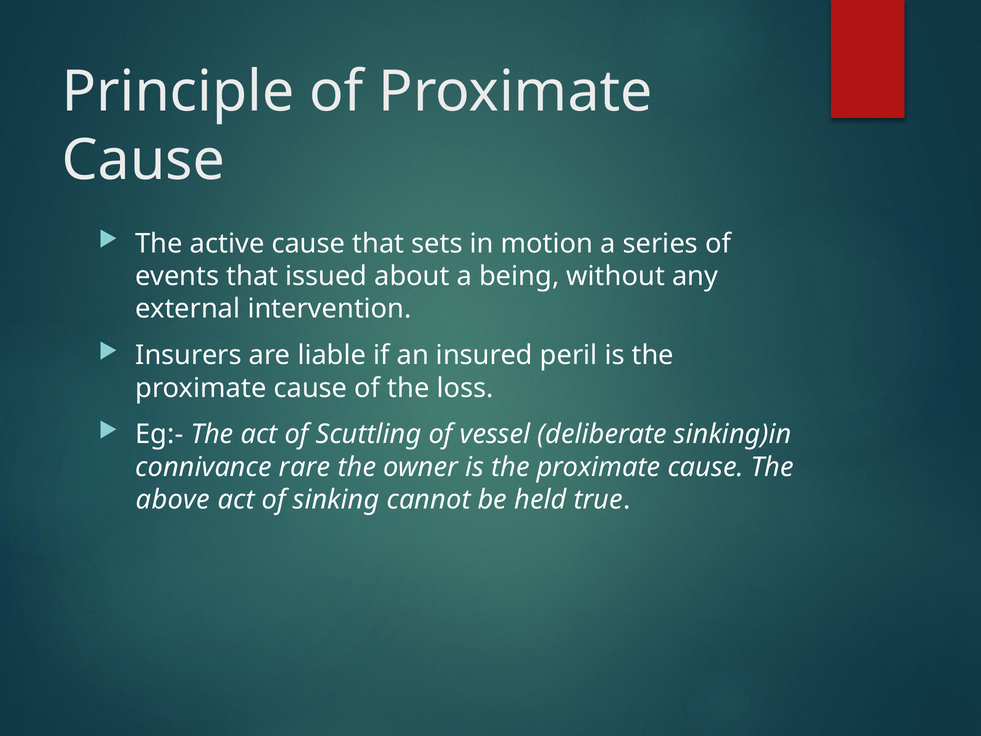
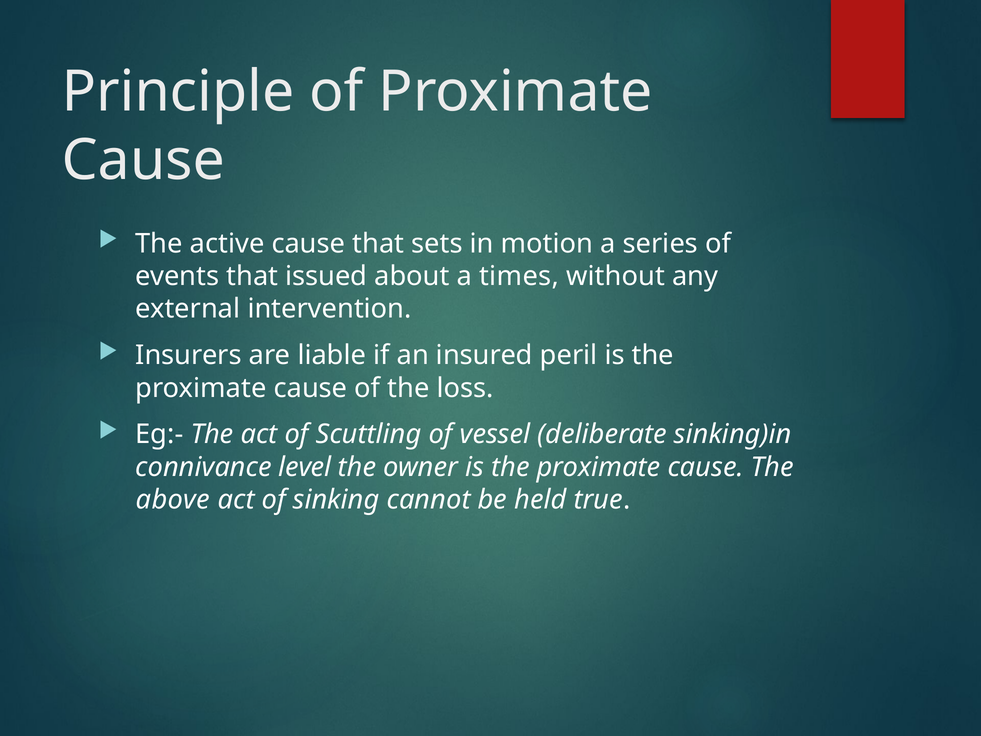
being: being -> times
rare: rare -> level
